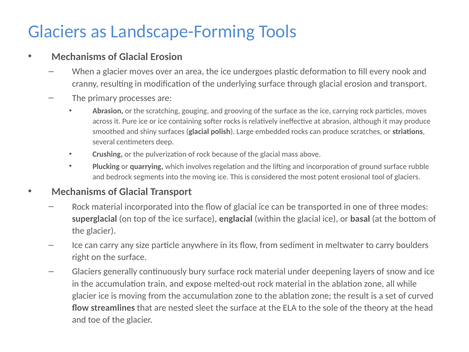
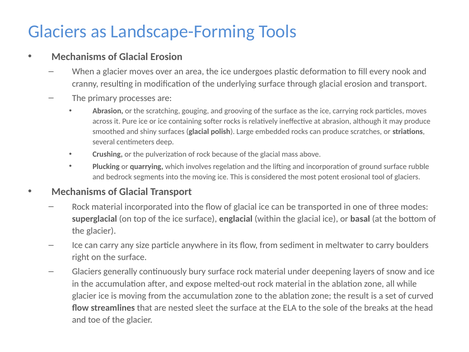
train: train -> after
theory: theory -> breaks
